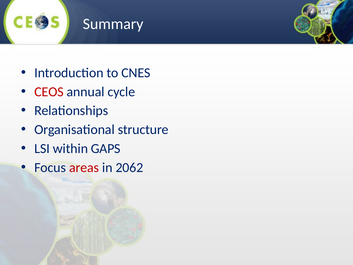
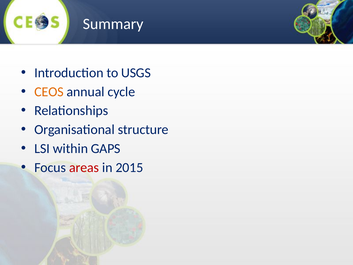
CNES: CNES -> USGS
CEOS colour: red -> orange
2062: 2062 -> 2015
